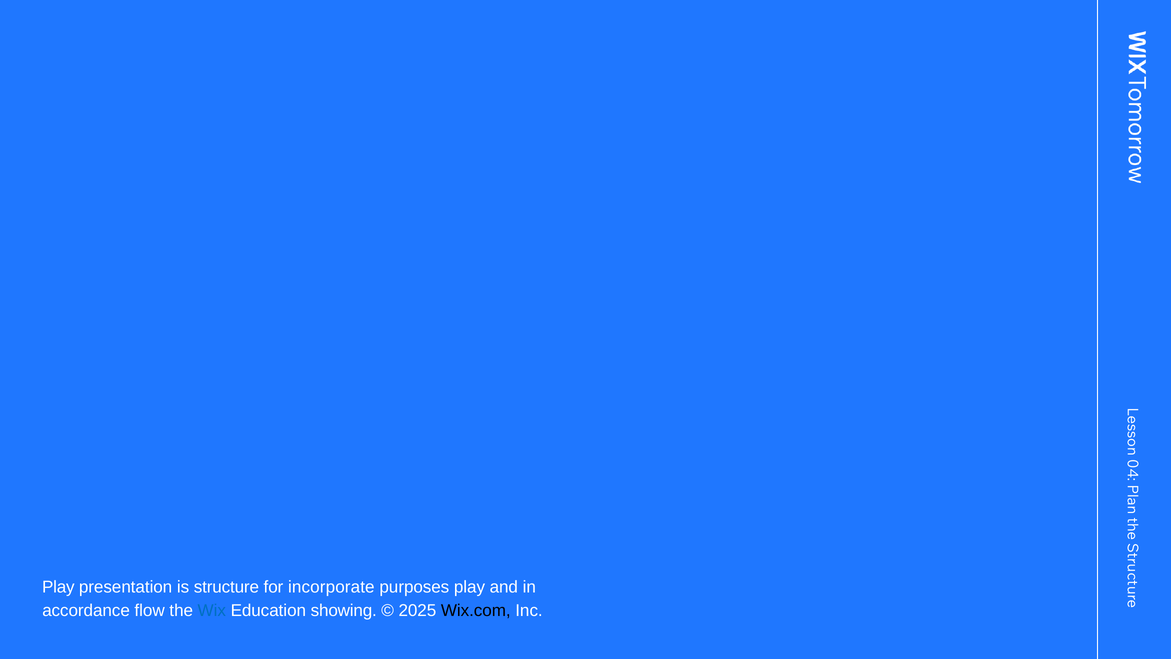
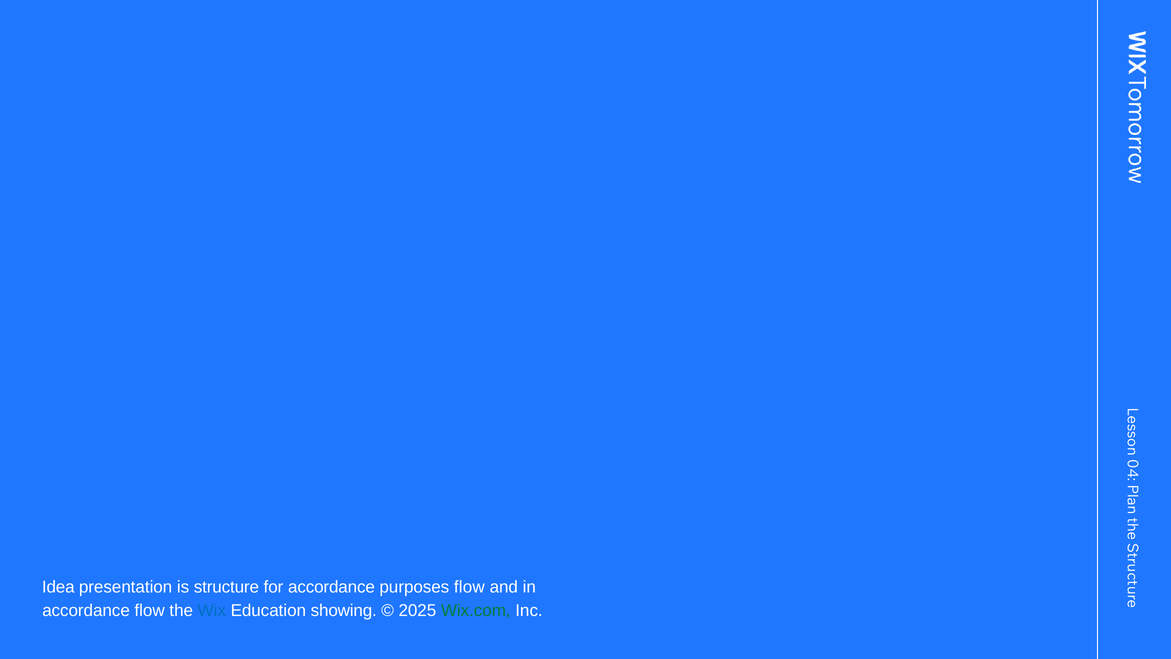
Play at (58, 587): Play -> Idea
for incorporate: incorporate -> accordance
purposes play: play -> flow
Wix.com colour: black -> green
